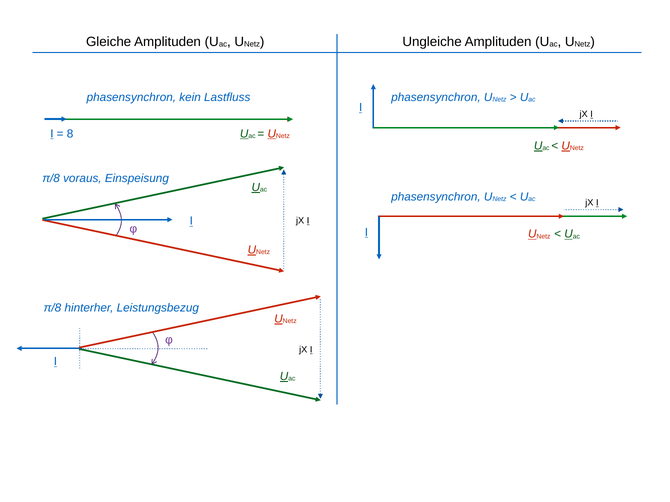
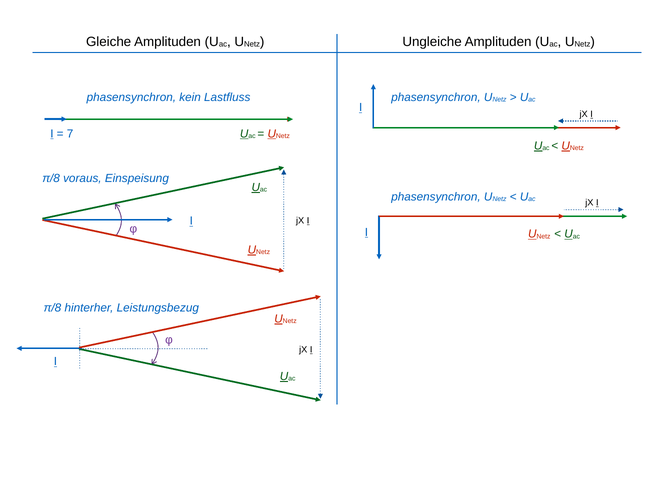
8: 8 -> 7
